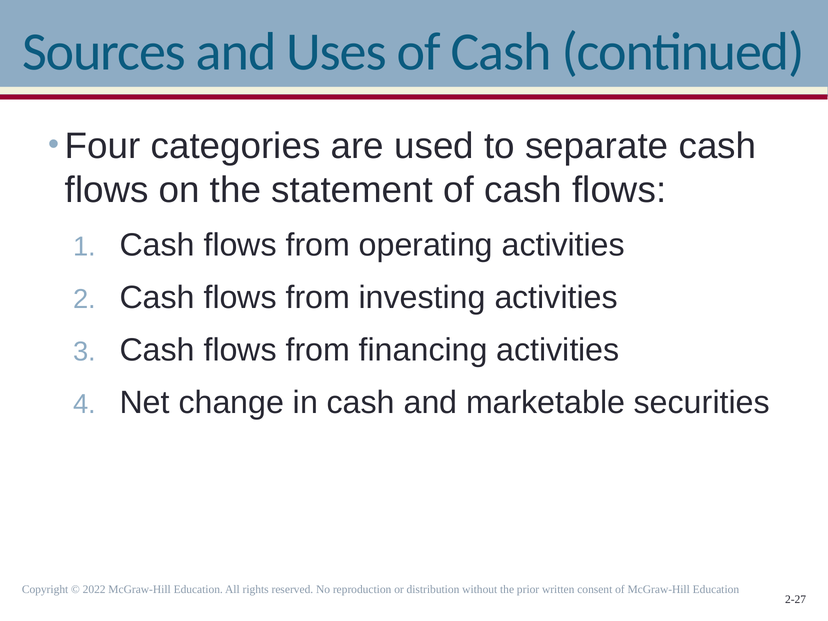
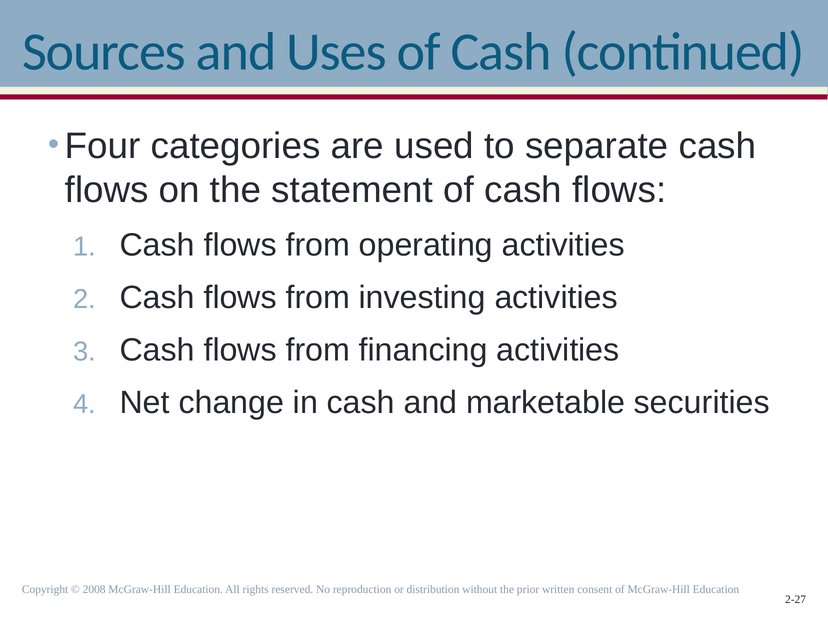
2022: 2022 -> 2008
